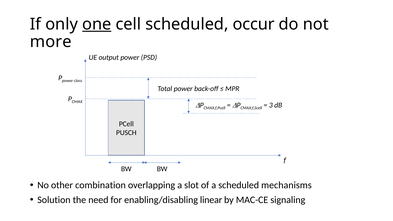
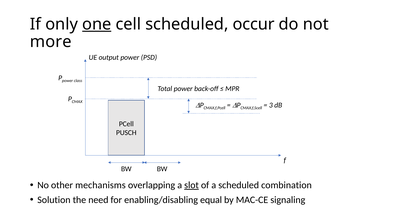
combination: combination -> mechanisms
slot underline: none -> present
mechanisms: mechanisms -> combination
linear: linear -> equal
